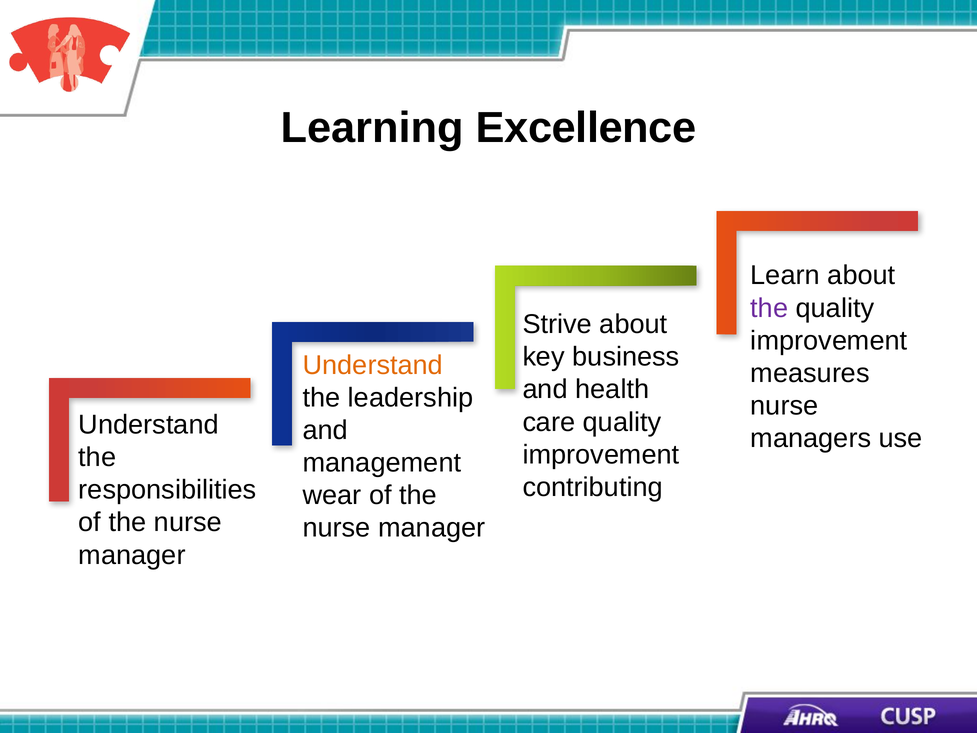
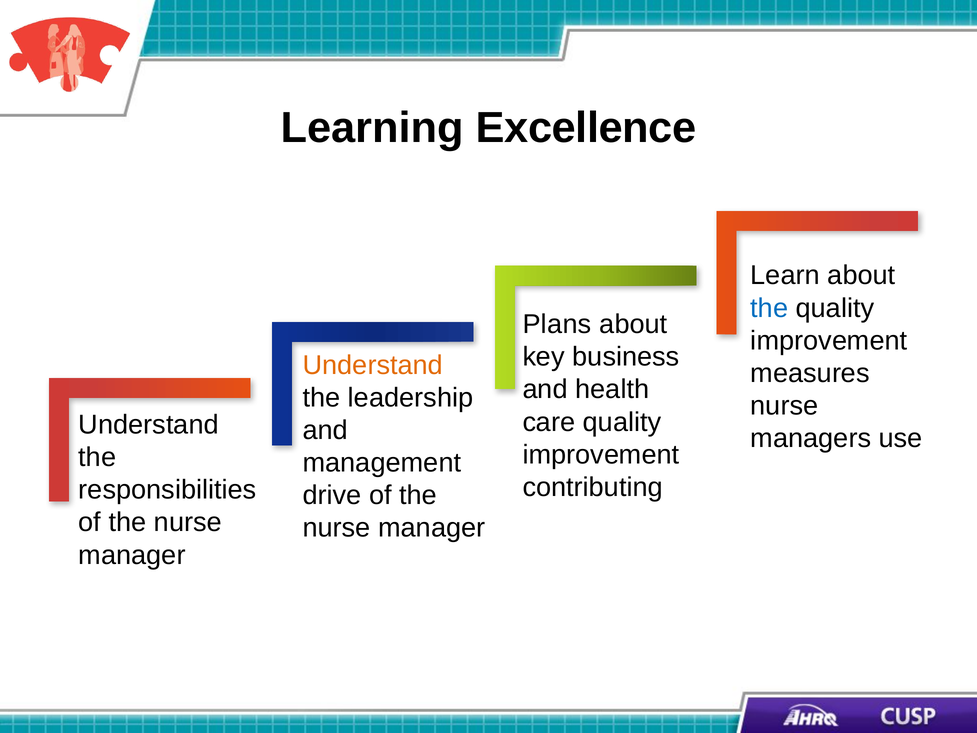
the at (769, 308) colour: purple -> blue
Strive: Strive -> Plans
wear: wear -> drive
